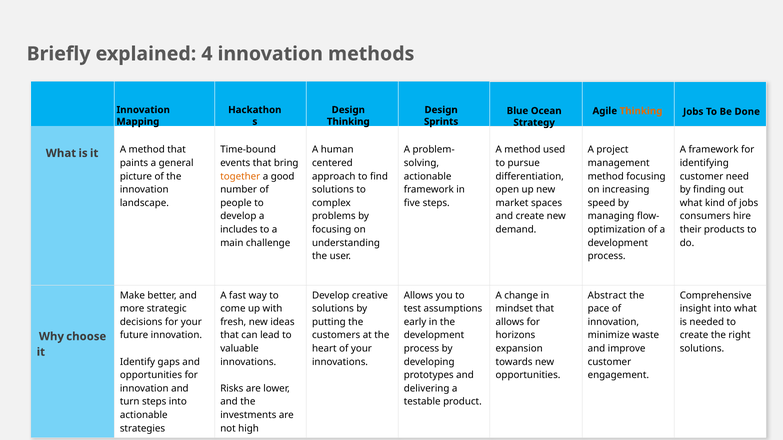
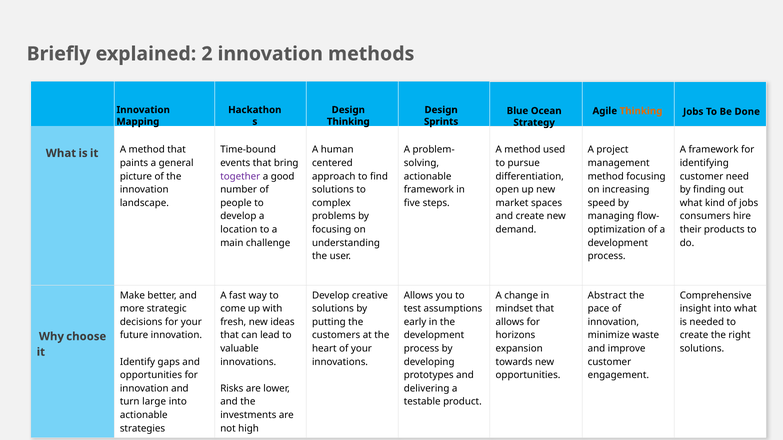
4: 4 -> 2
together colour: orange -> purple
includes: includes -> location
turn steps: steps -> large
